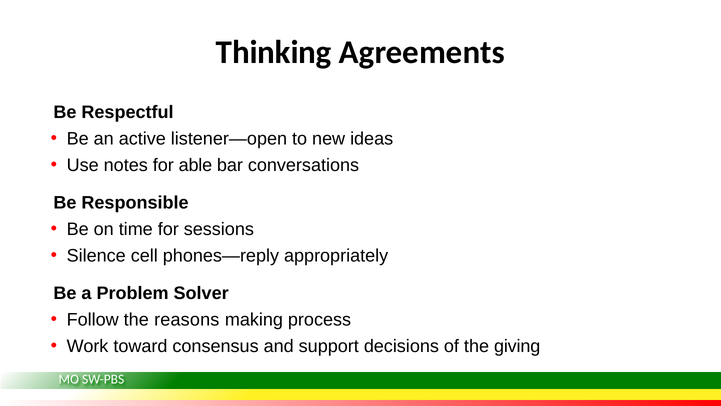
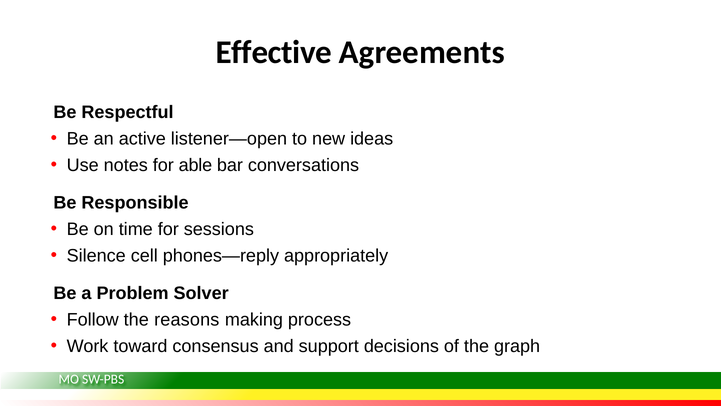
Thinking: Thinking -> Effective
giving: giving -> graph
